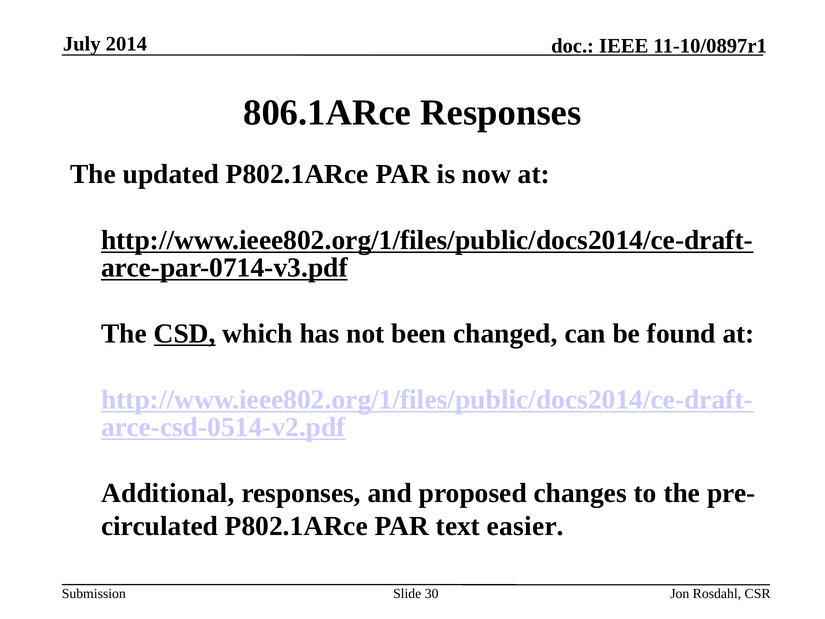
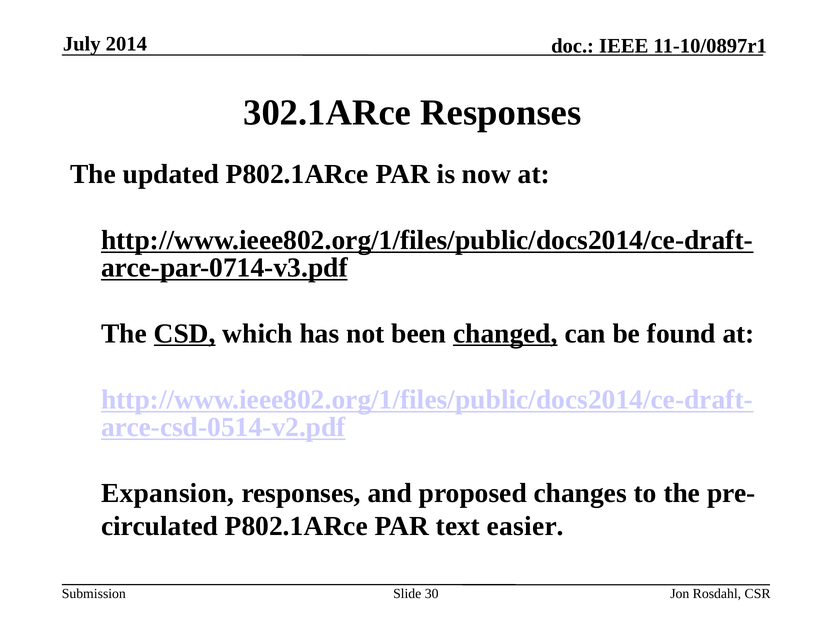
806.1ARce: 806.1ARce -> 302.1ARce
changed underline: none -> present
Additional: Additional -> Expansion
